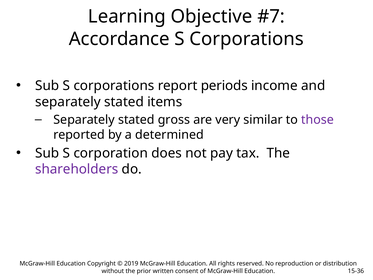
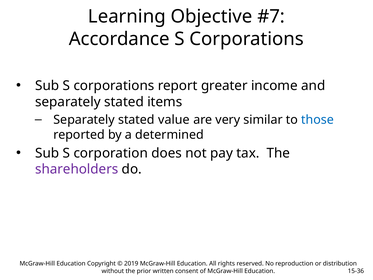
periods: periods -> greater
gross: gross -> value
those colour: purple -> blue
